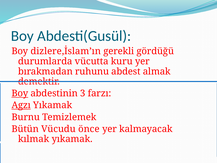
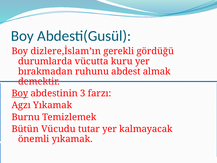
Agzı underline: present -> none
önce: önce -> tutar
kılmak: kılmak -> önemli
